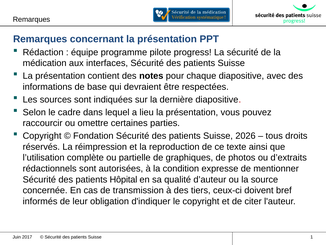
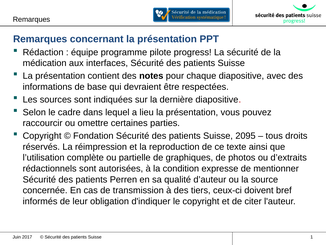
2026: 2026 -> 2095
Hôpital: Hôpital -> Perren
